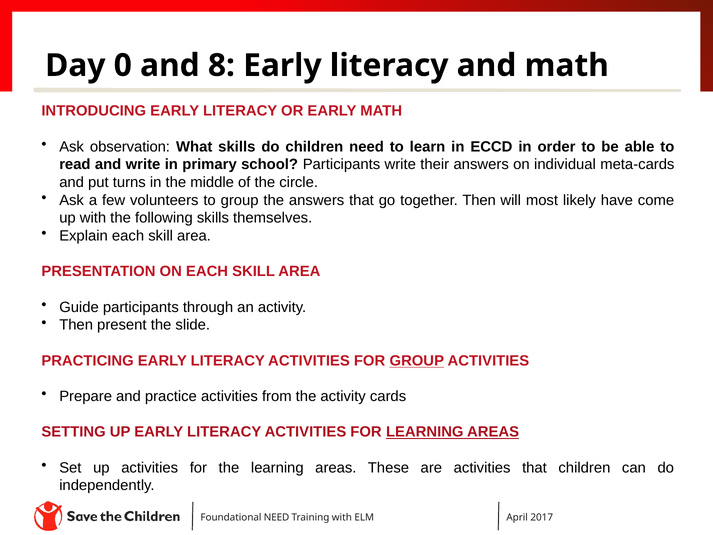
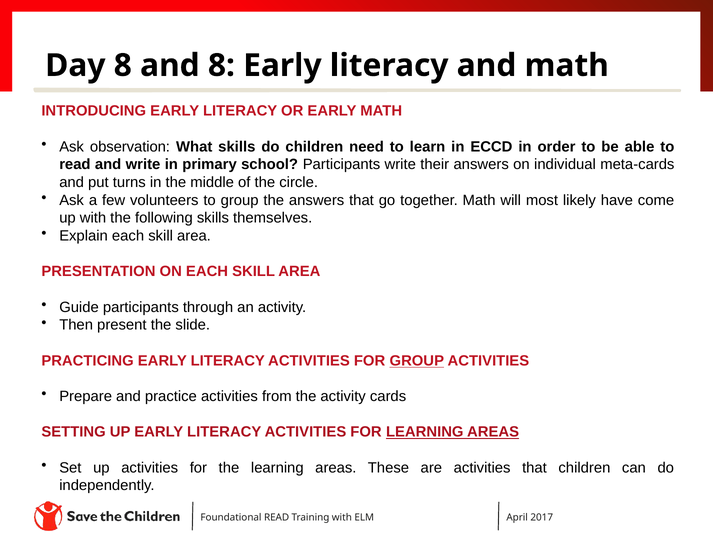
Day 0: 0 -> 8
together Then: Then -> Math
Foundational NEED: NEED -> READ
